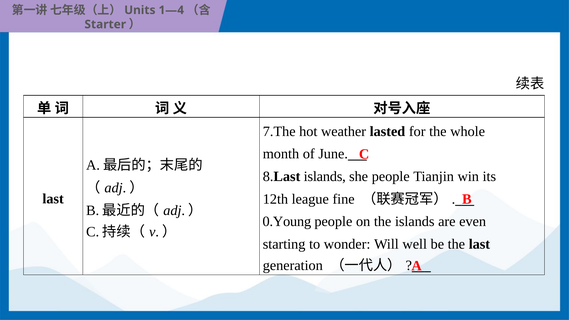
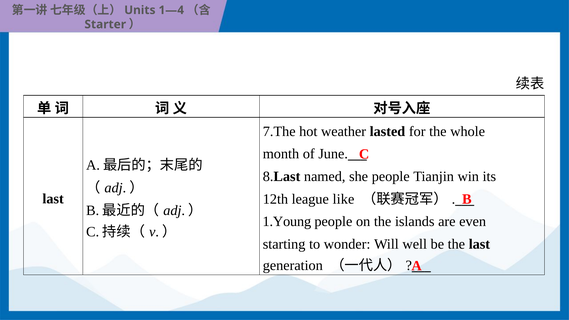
8.Last islands: islands -> named
fine: fine -> like
0.Young: 0.Young -> 1.Young
